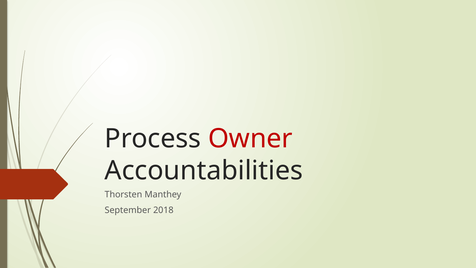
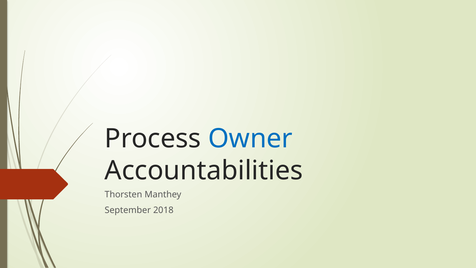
Owner colour: red -> blue
